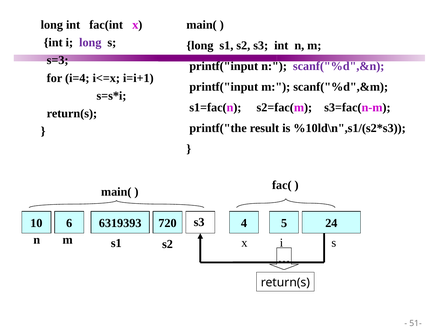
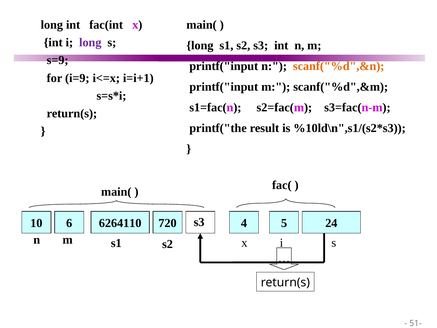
s=3: s=3 -> s=9
scanf("%d",&n colour: purple -> orange
i=4: i=4 -> i=9
6319393: 6319393 -> 6264110
